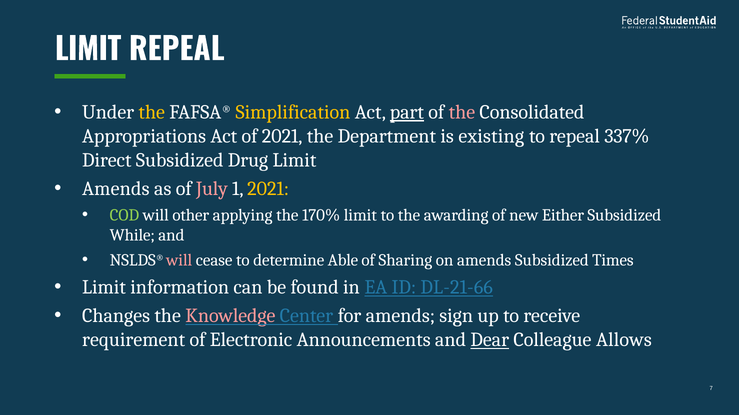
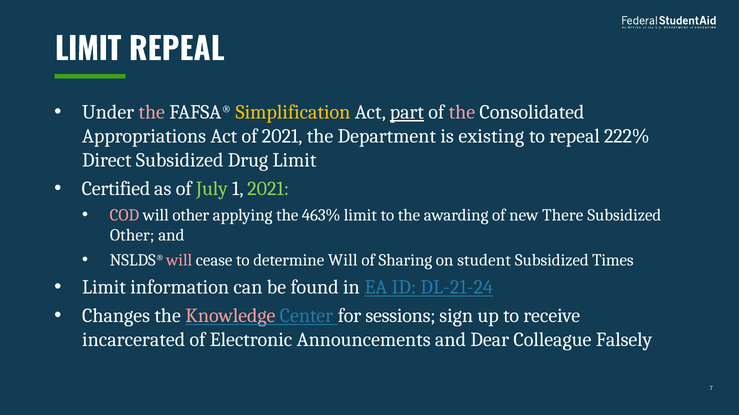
the at (152, 112) colour: yellow -> pink
337%: 337% -> 222%
Amends at (116, 189): Amends -> Certified
July colour: pink -> light green
2021 at (268, 189) colour: yellow -> light green
COD colour: light green -> pink
170%: 170% -> 463%
Either: Either -> There
While at (132, 236): While -> Other
determine Able: Able -> Will
on amends: amends -> student
DL-21-66: DL-21-66 -> DL-21-24
for amends: amends -> sessions
requirement: requirement -> incarcerated
Dear underline: present -> none
Allows: Allows -> Falsely
